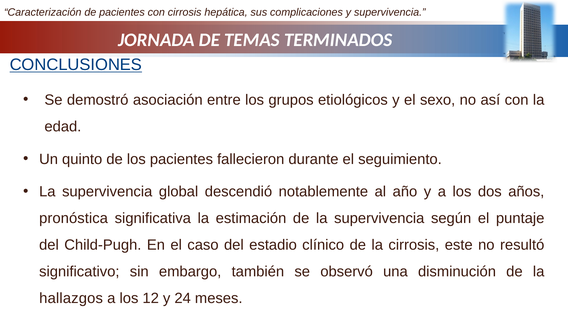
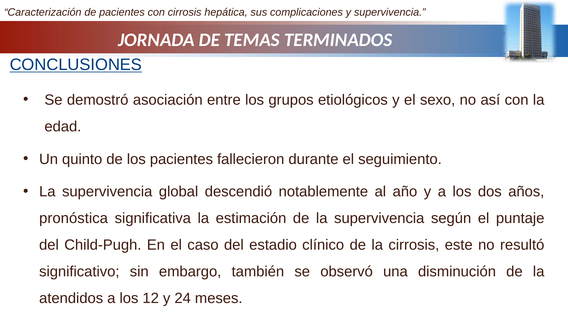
hallazgos: hallazgos -> atendidos
